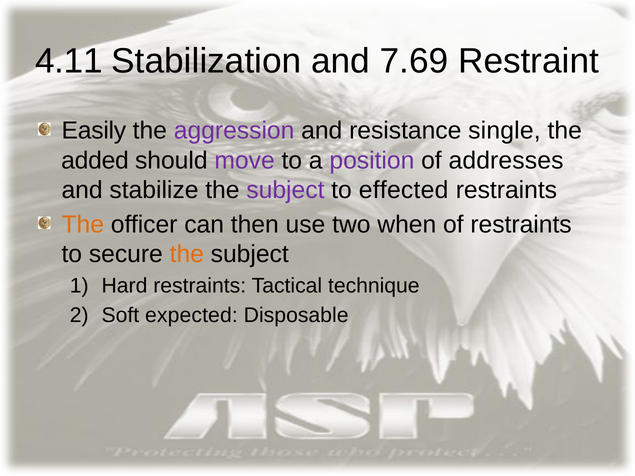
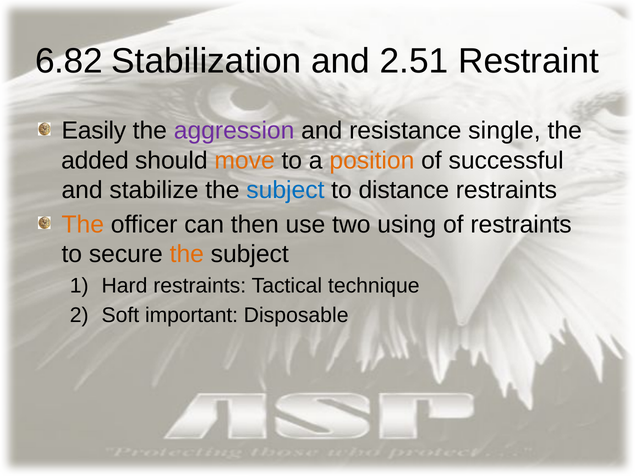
4.11: 4.11 -> 6.82
7.69: 7.69 -> 2.51
move colour: purple -> orange
position colour: purple -> orange
addresses: addresses -> successful
subject at (285, 190) colour: purple -> blue
effected: effected -> distance
when: when -> using
expected: expected -> important
